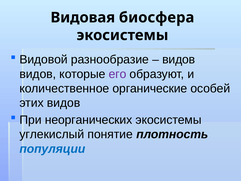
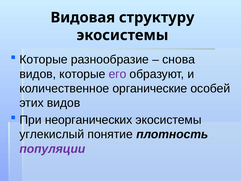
биосфера: биосфера -> структуру
Видовой at (44, 59): Видовой -> Которые
видов at (179, 59): видов -> снова
популяции colour: blue -> purple
